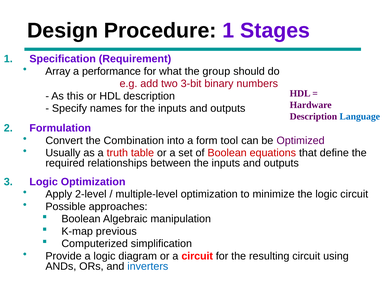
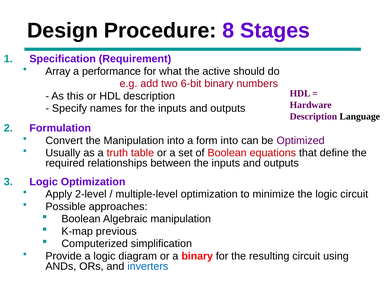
Procedure 1: 1 -> 8
group: group -> active
3-bit: 3-bit -> 6-bit
Language colour: blue -> black
the Combination: Combination -> Manipulation
form tool: tool -> into
a circuit: circuit -> binary
